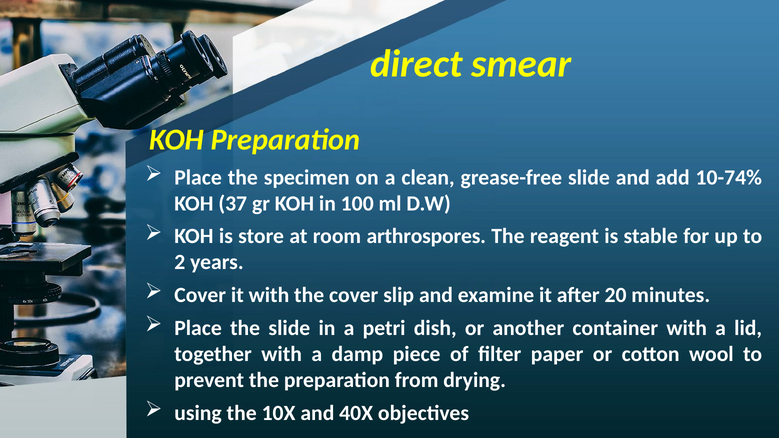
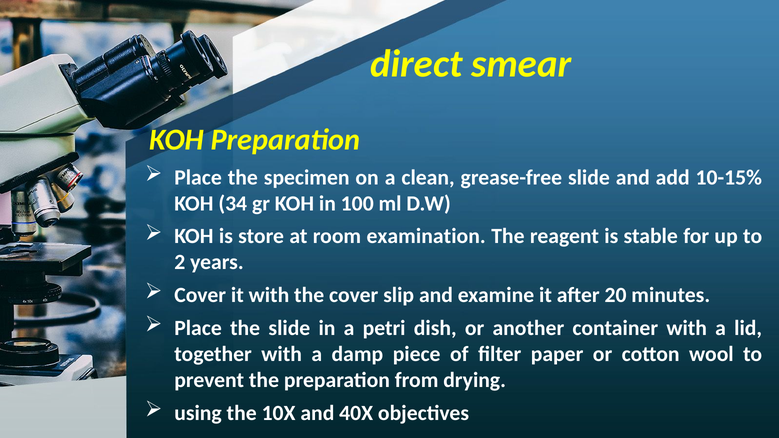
10-74%: 10-74% -> 10-15%
37: 37 -> 34
arthrospores: arthrospores -> examination
